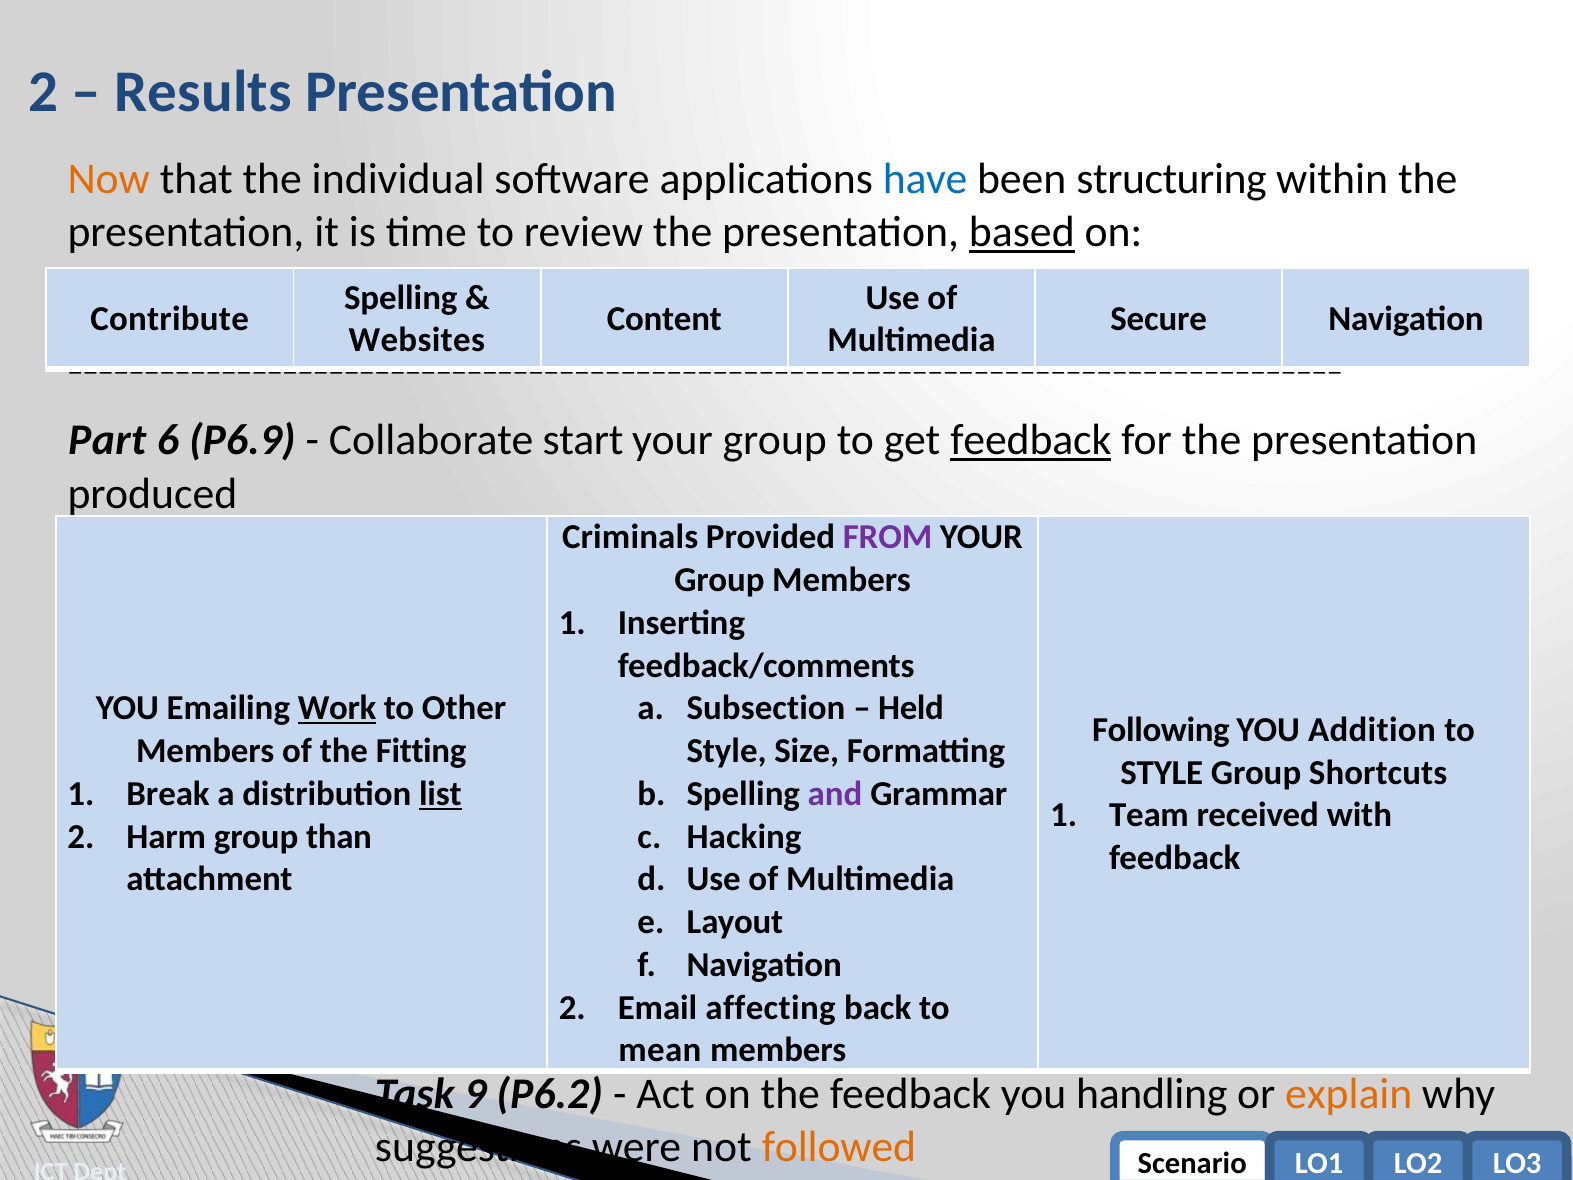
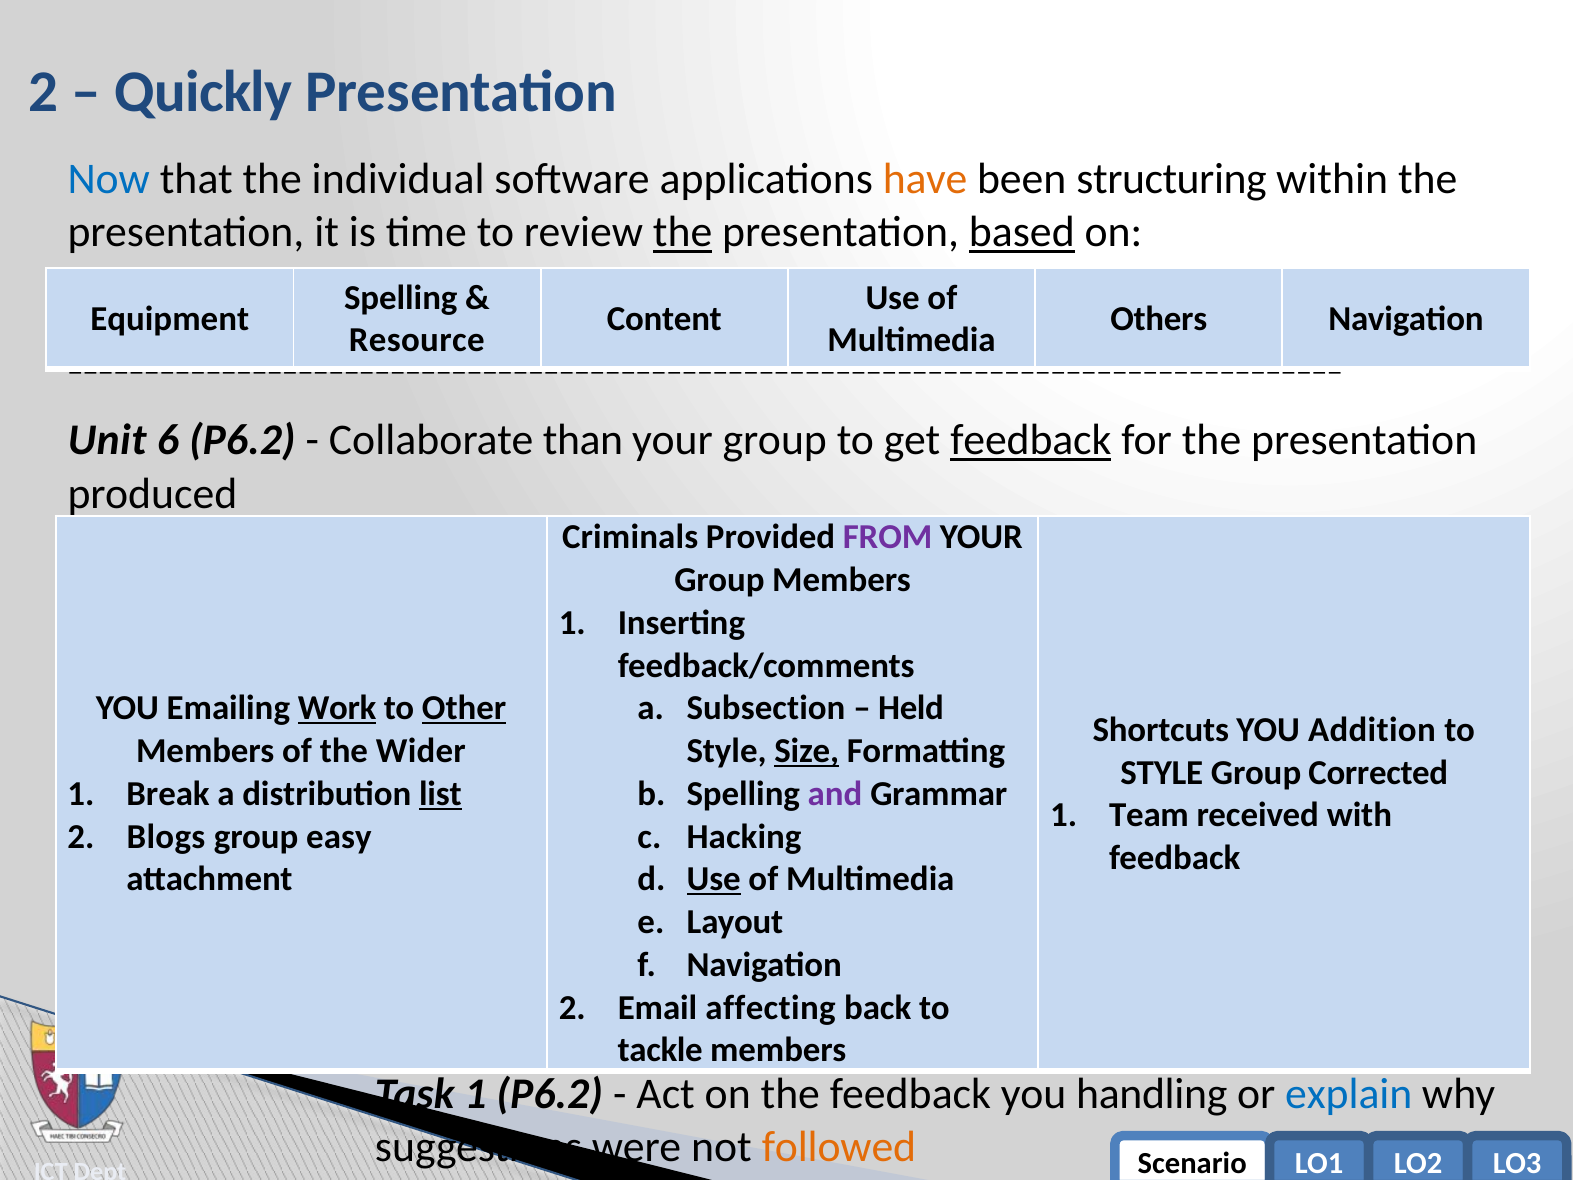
Results: Results -> Quickly
Now colour: orange -> blue
have colour: blue -> orange
the at (683, 232) underline: none -> present
Contribute: Contribute -> Equipment
Secure: Secure -> Others
Websites: Websites -> Resource
Part: Part -> Unit
6 P6.9: P6.9 -> P6.2
start: start -> than
Other underline: none -> present
Following: Following -> Shortcuts
Fitting: Fitting -> Wider
Size underline: none -> present
Shortcuts: Shortcuts -> Corrected
Harm: Harm -> Blogs
than: than -> easy
Use at (714, 879) underline: none -> present
mean: mean -> tackle
Task 9: 9 -> 1
explain colour: orange -> blue
